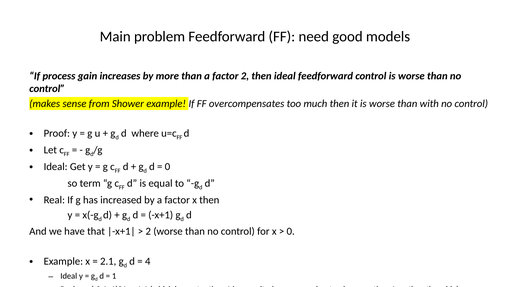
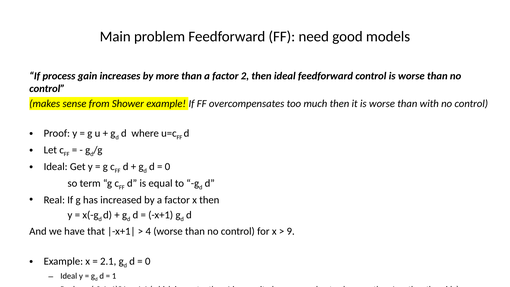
2 at (148, 231): 2 -> 4
0 at (291, 231): 0 -> 9
4 at (148, 261): 4 -> 0
